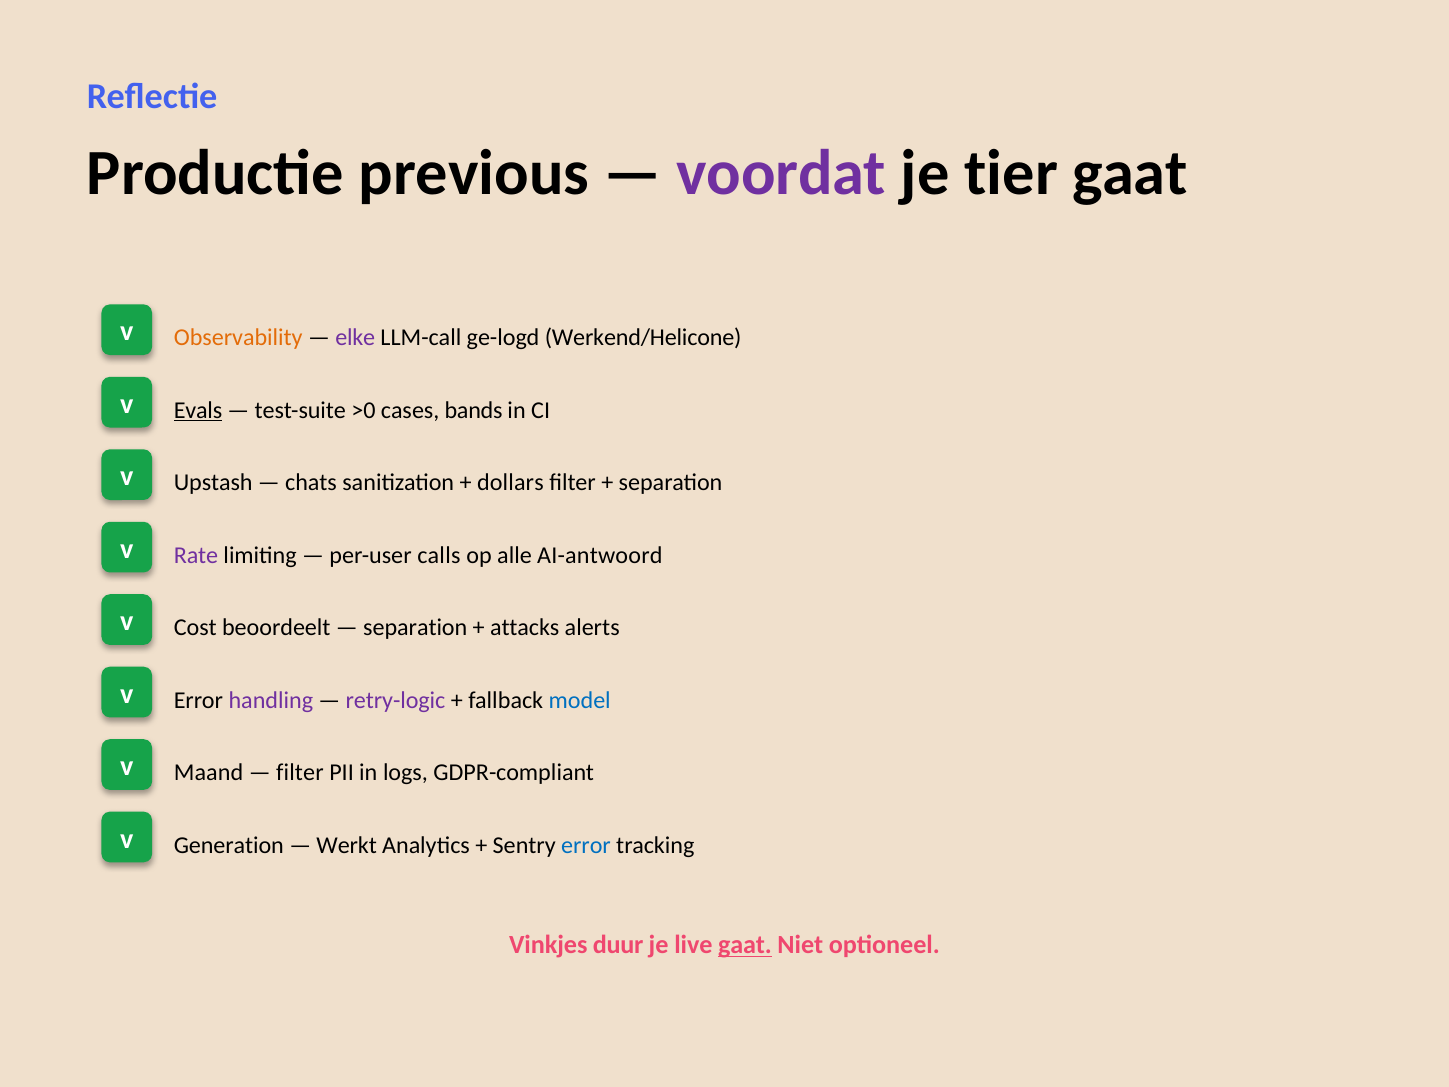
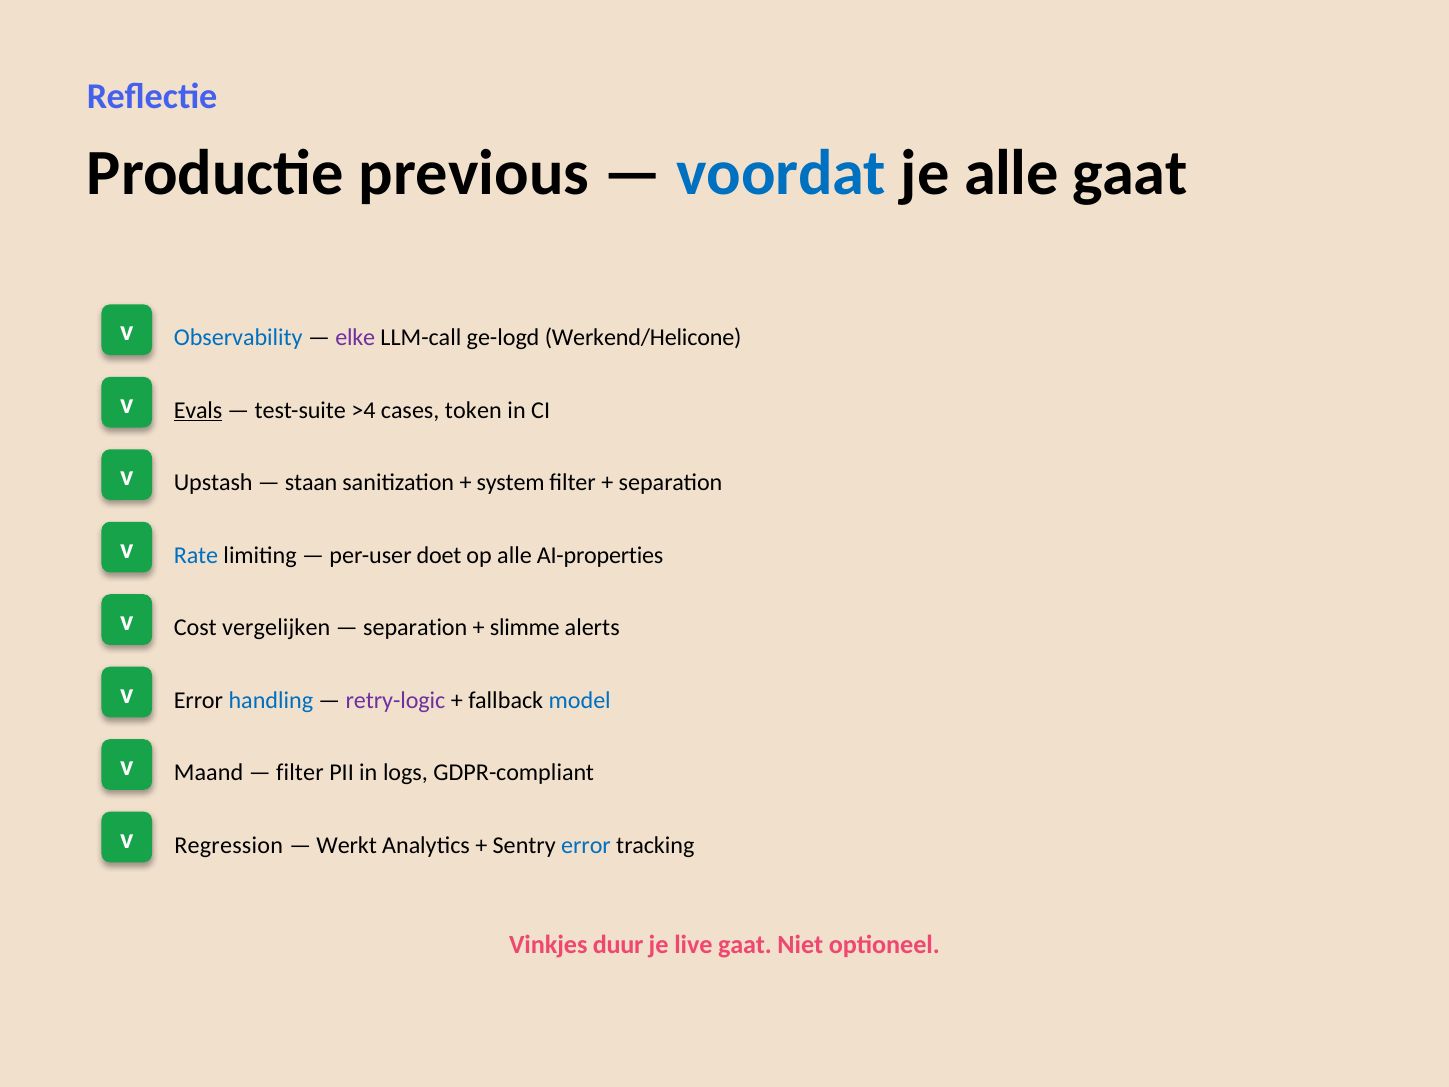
voordat colour: purple -> blue
je tier: tier -> alle
Observability colour: orange -> blue
>0: >0 -> >4
bands: bands -> token
chats: chats -> staan
dollars: dollars -> system
Rate colour: purple -> blue
calls: calls -> doet
AI-antwoord: AI-antwoord -> AI-properties
beoordeelt: beoordeelt -> vergelijken
attacks: attacks -> slimme
handling colour: purple -> blue
Generation: Generation -> Regression
gaat at (745, 945) underline: present -> none
